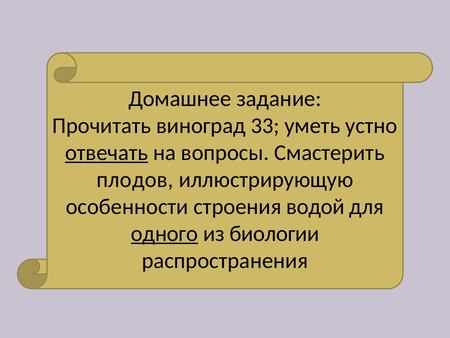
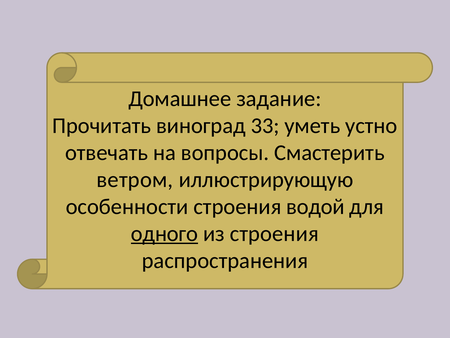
отвечать underline: present -> none
плодов: плодов -> ветром
из биологии: биологии -> строения
